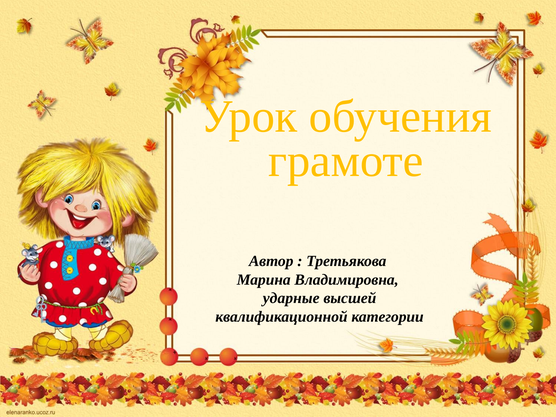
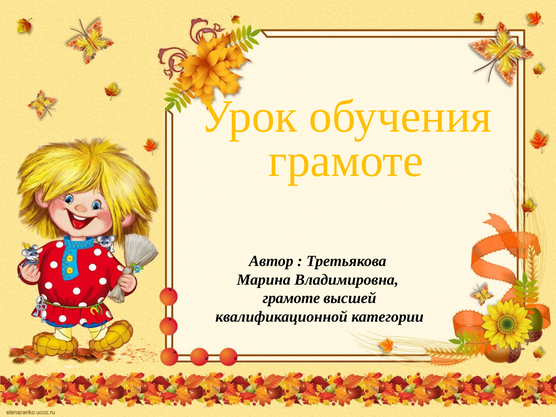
ударные at (291, 298): ударные -> грамоте
